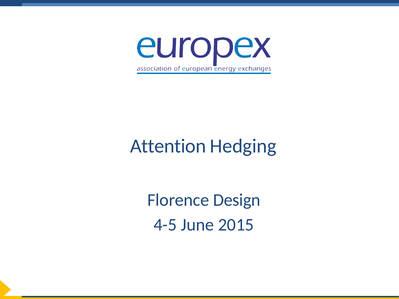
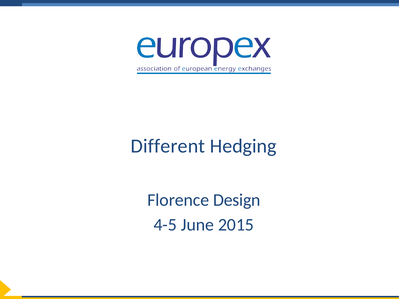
Attention: Attention -> Different
